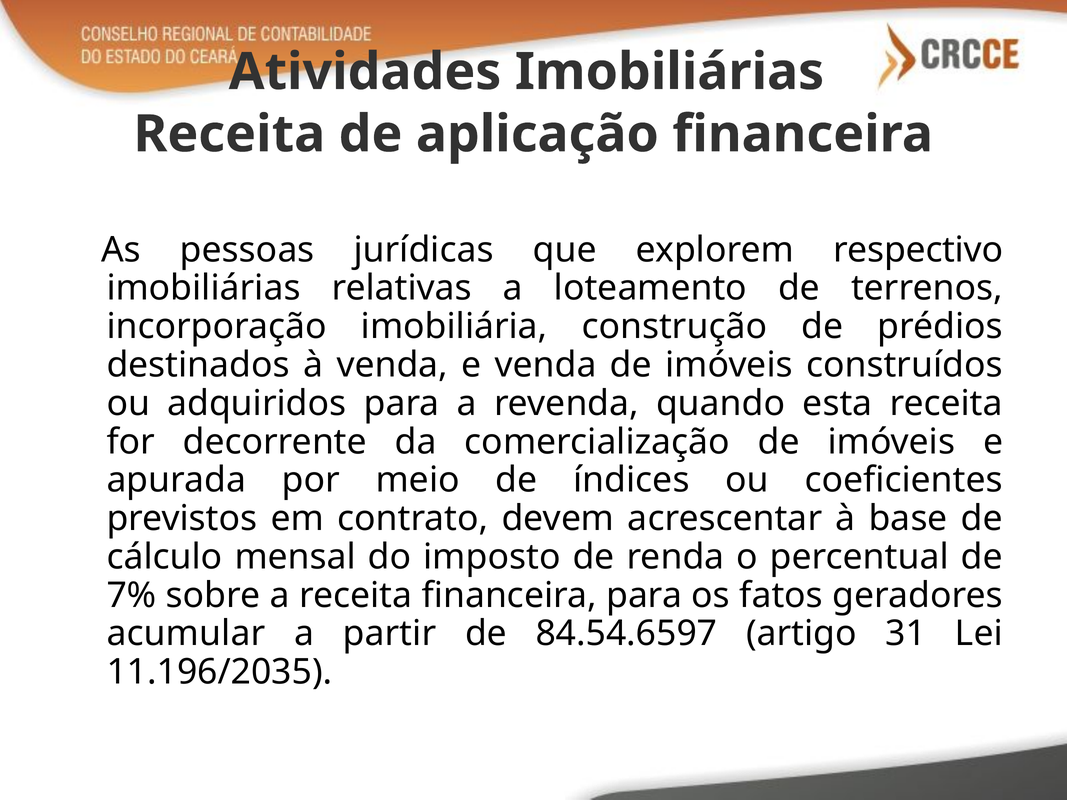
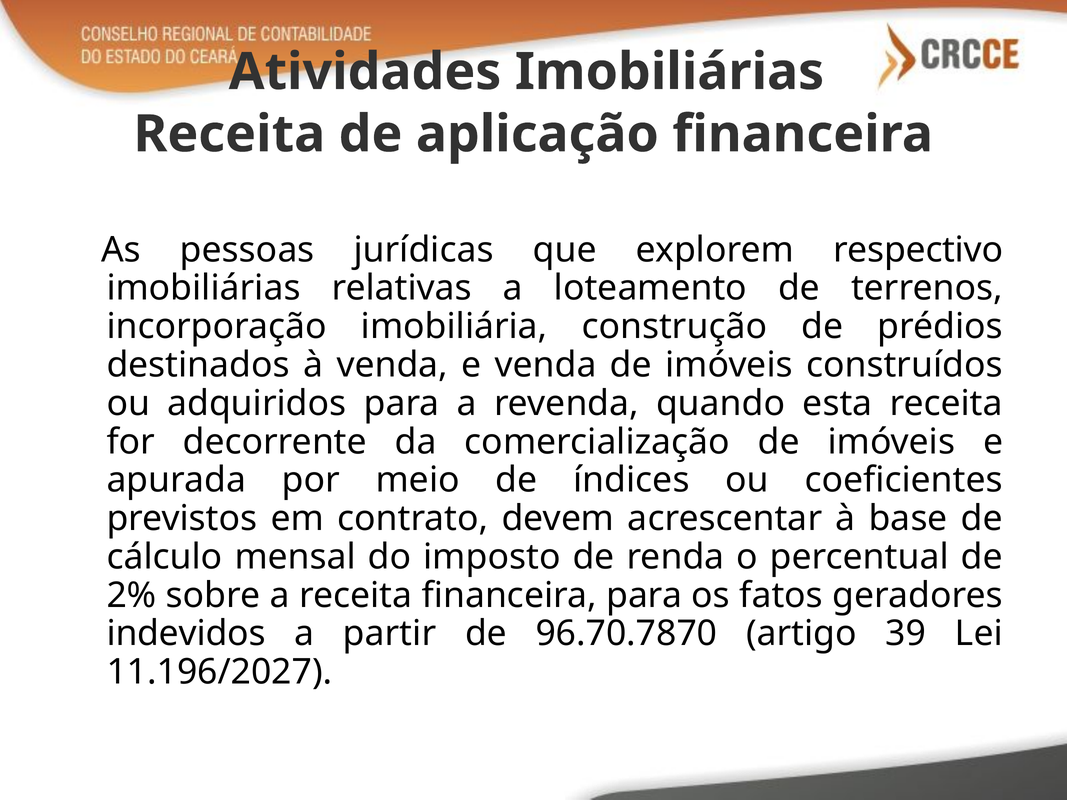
7%: 7% -> 2%
acumular: acumular -> indevidos
84.54.6597: 84.54.6597 -> 96.70.7870
31: 31 -> 39
11.196/2035: 11.196/2035 -> 11.196/2027
